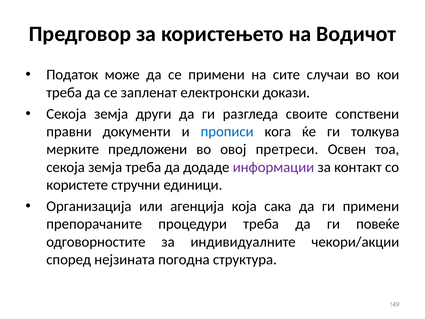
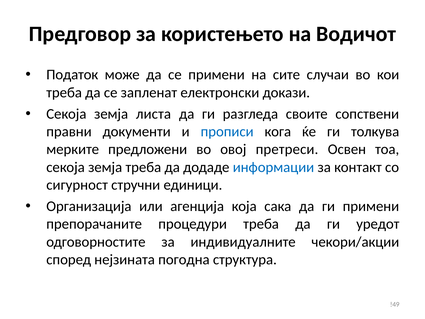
други: други -> листа
информации colour: purple -> blue
користете: користете -> сигурност
повеќе: повеќе -> уредот
